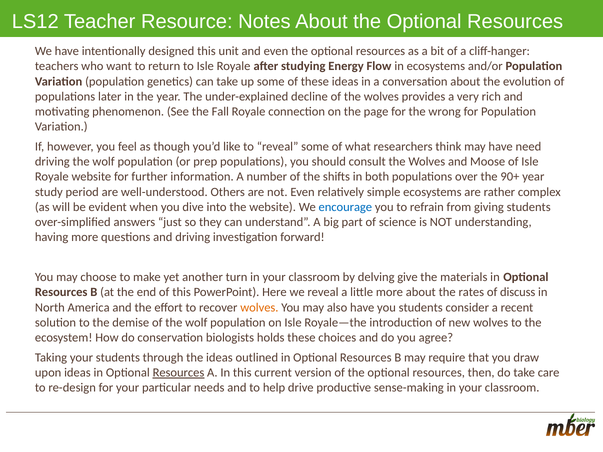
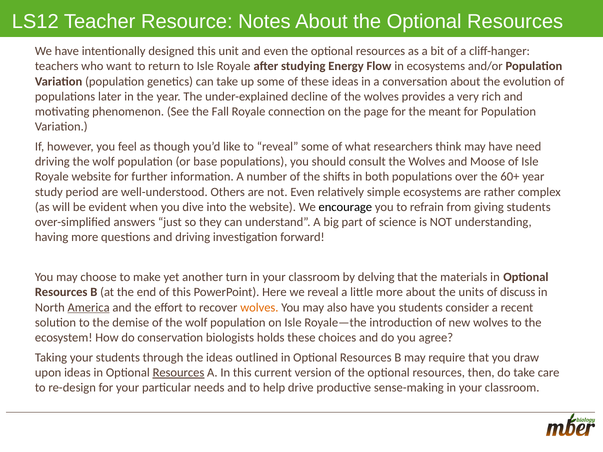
wrong: wrong -> meant
prep: prep -> base
90+: 90+ -> 60+
encourage colour: blue -> black
delving give: give -> that
rates: rates -> units
America underline: none -> present
